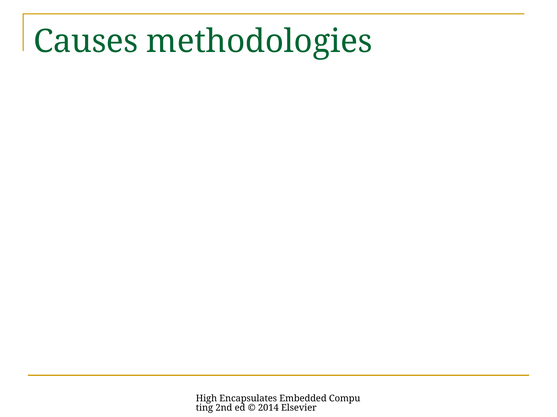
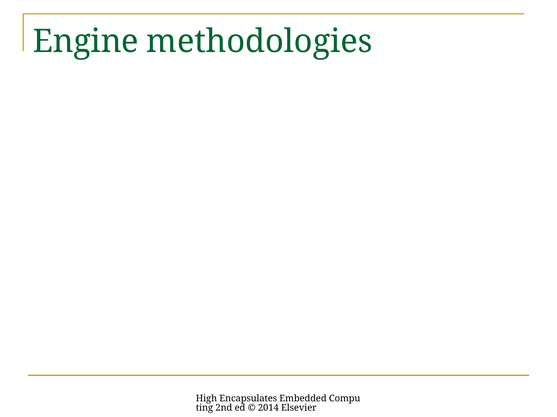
Causes: Causes -> Engine
